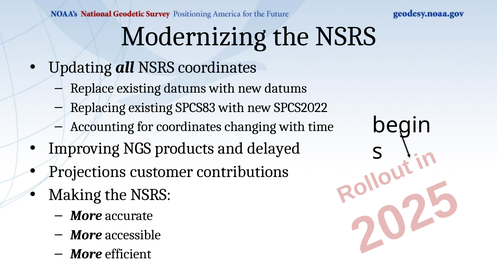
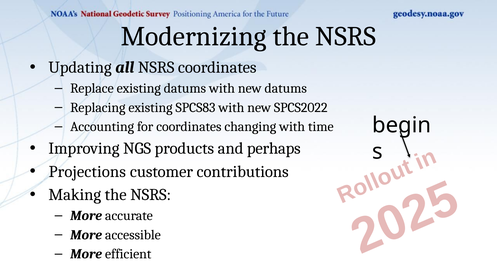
delayed: delayed -> perhaps
